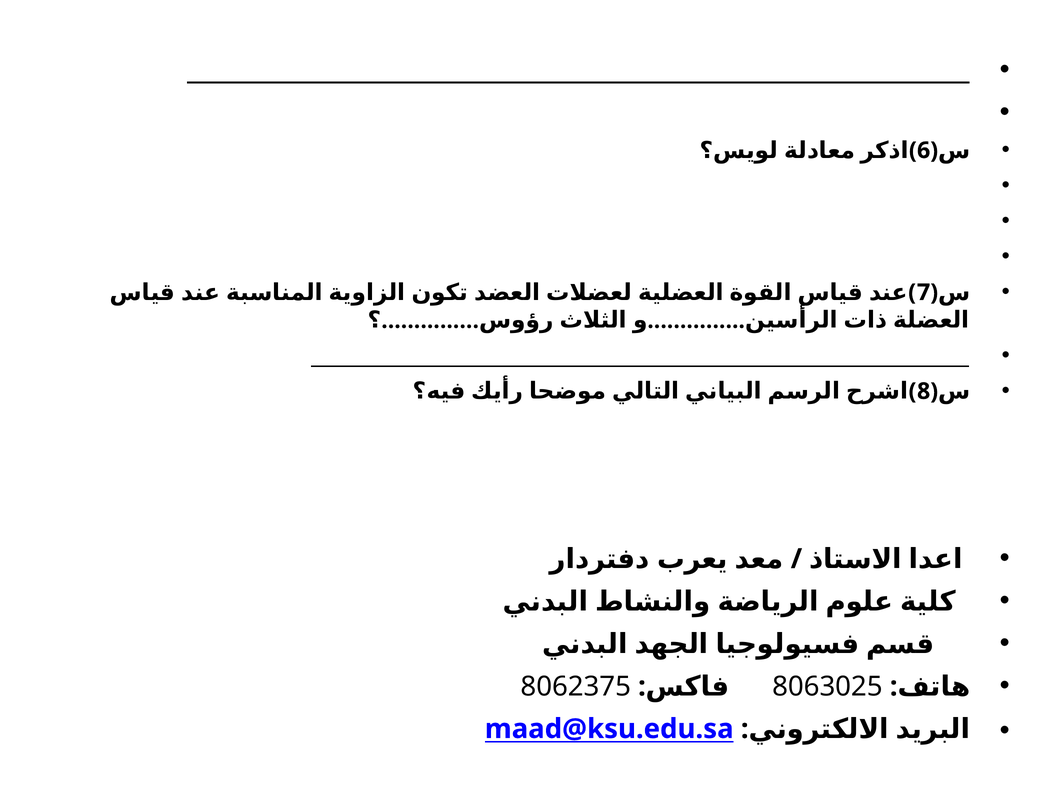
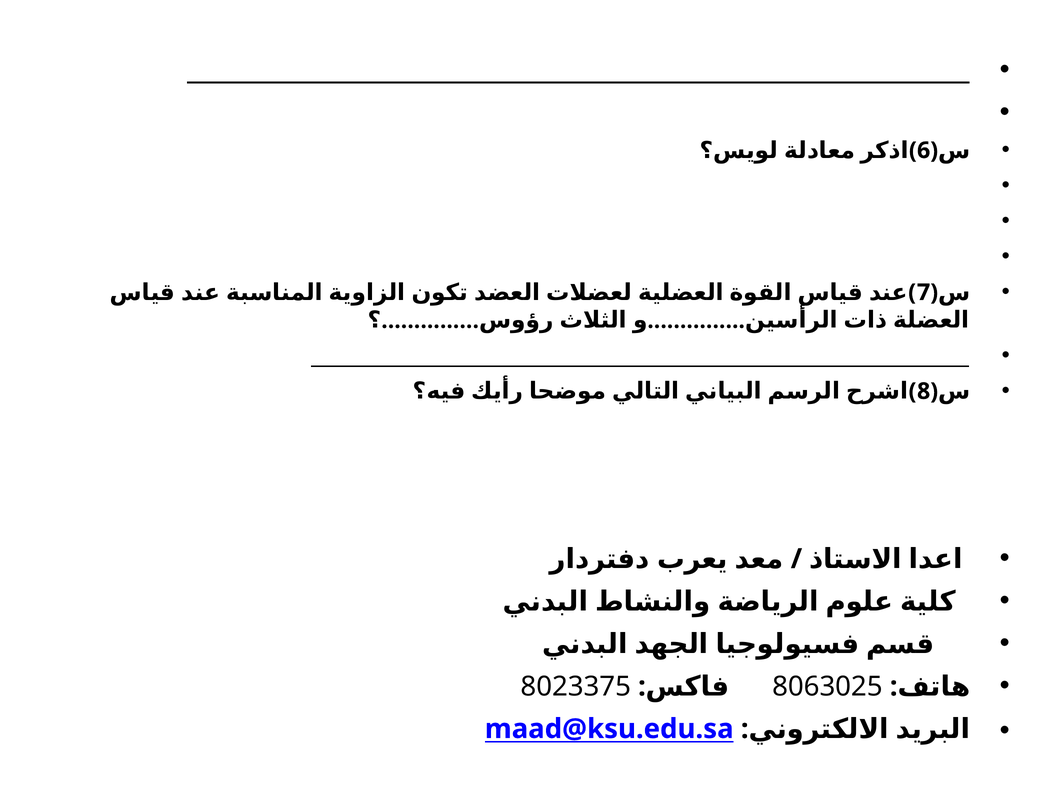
8062375: 8062375 -> 8023375
